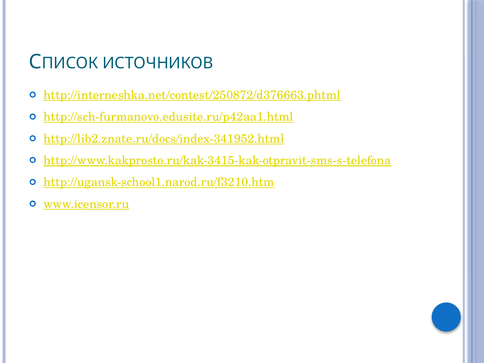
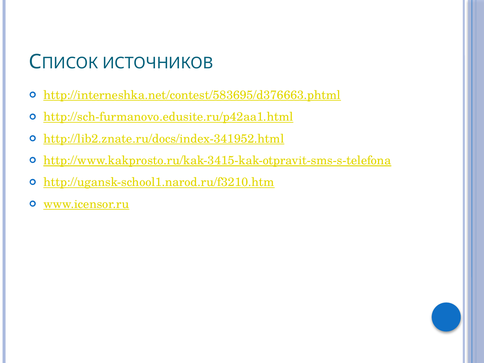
http://interneshka.net/contest/250872/d376663.phtml: http://interneshka.net/contest/250872/d376663.phtml -> http://interneshka.net/contest/583695/d376663.phtml
